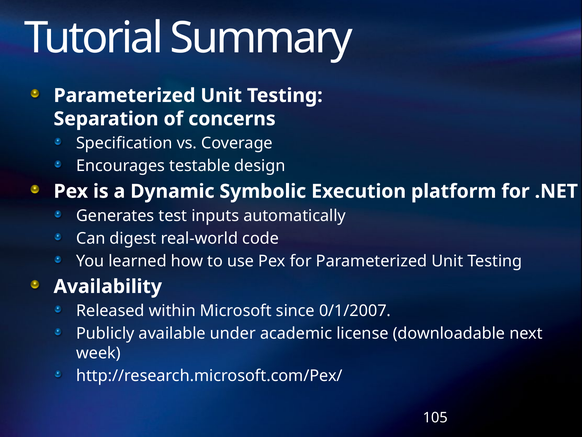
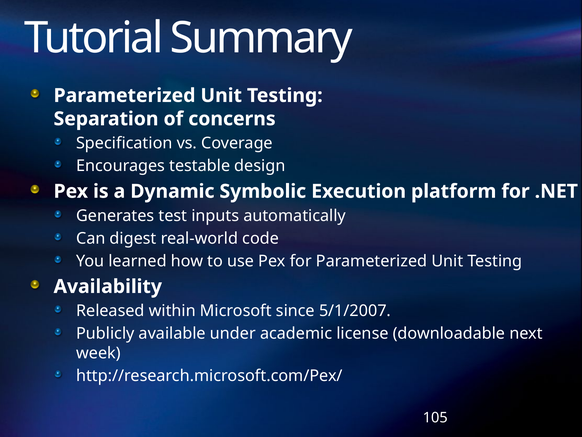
0/1/2007: 0/1/2007 -> 5/1/2007
